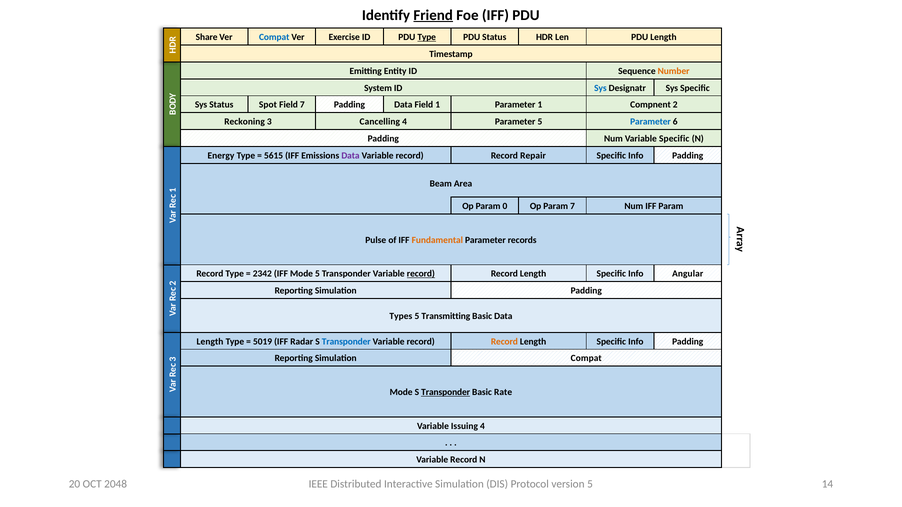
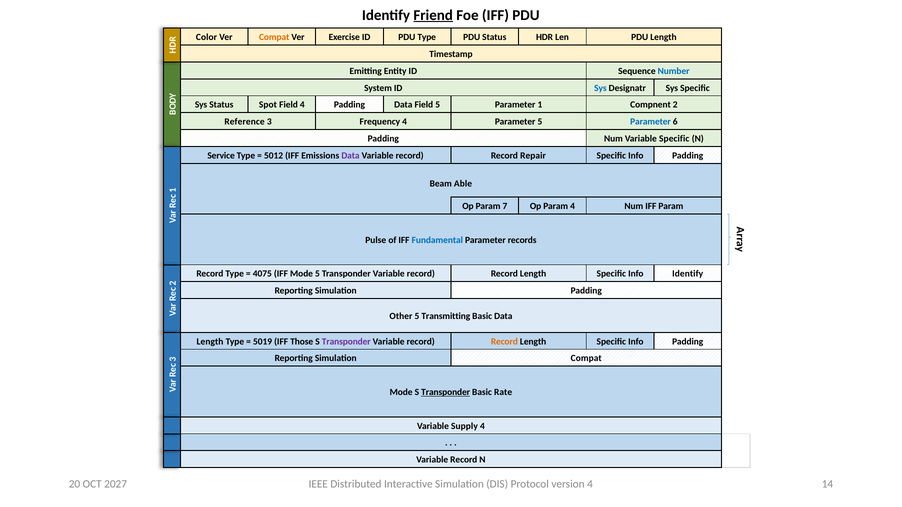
Share: Share -> Color
Compat at (274, 37) colour: blue -> orange
Type at (427, 37) underline: present -> none
Number colour: orange -> blue
Field 7: 7 -> 4
Field 1: 1 -> 5
Reckoning: Reckoning -> Reference
Cancelling: Cancelling -> Frequency
Energy: Energy -> Service
5615: 5615 -> 5012
Area: Area -> Able
0: 0 -> 7
Param 7: 7 -> 4
Fundamental colour: orange -> blue
2342: 2342 -> 4075
record at (421, 274) underline: present -> none
Length Angular: Angular -> Identify
Types: Types -> Other
Radar: Radar -> Those
Transponder at (346, 342) colour: blue -> purple
Issuing: Issuing -> Supply
2048: 2048 -> 2027
version 5: 5 -> 4
